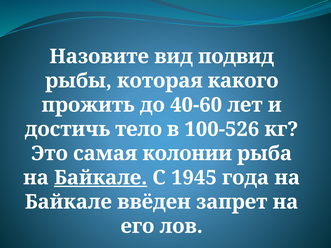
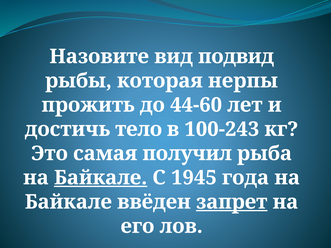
какого: какого -> нерпы
40-60: 40-60 -> 44-60
100-526: 100-526 -> 100-243
колонии: колонии -> получил
запрет underline: none -> present
